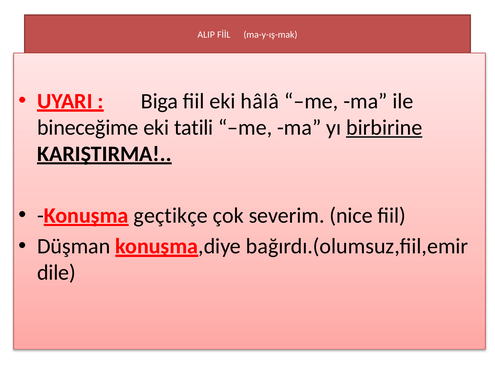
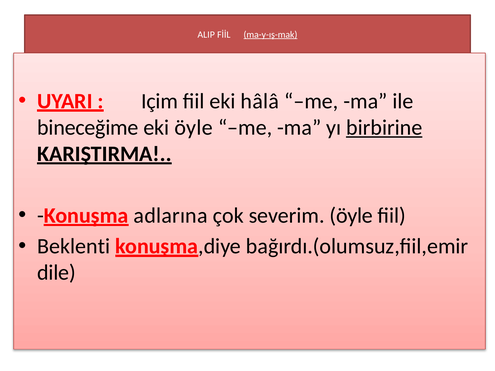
ma-y-ış-mak underline: none -> present
Biga: Biga -> Içim
eki tatili: tatili -> öyle
geçtikçe: geçtikçe -> adlarına
severim nice: nice -> öyle
Düşman: Düşman -> Beklenti
